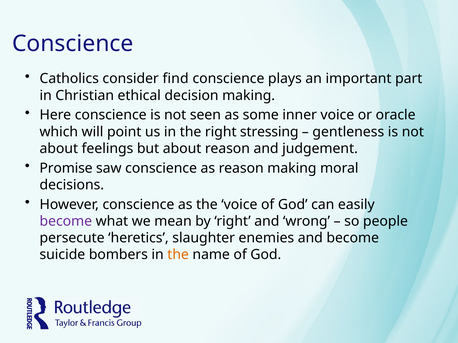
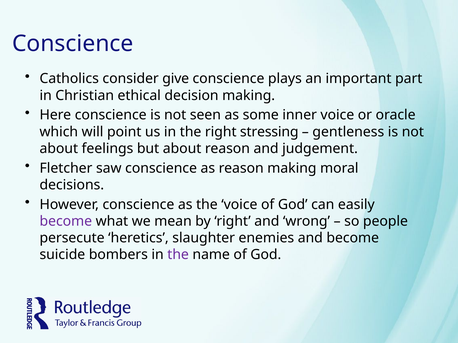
find: find -> give
Promise: Promise -> Fletcher
the at (178, 255) colour: orange -> purple
